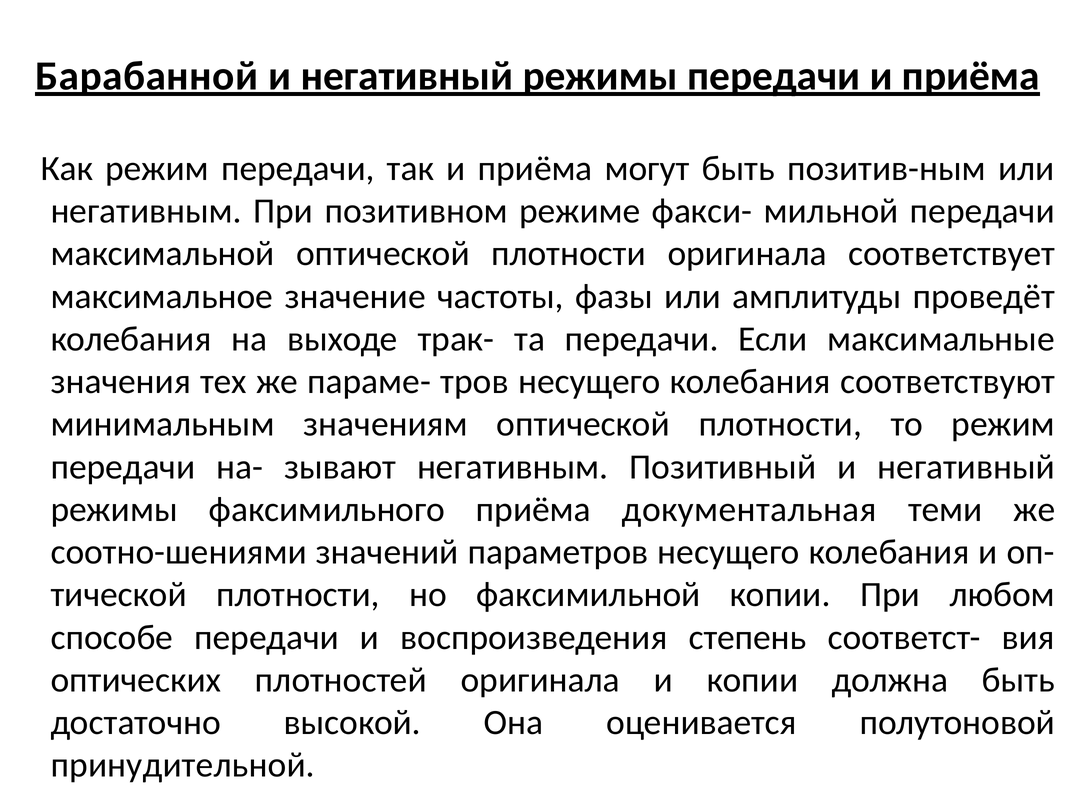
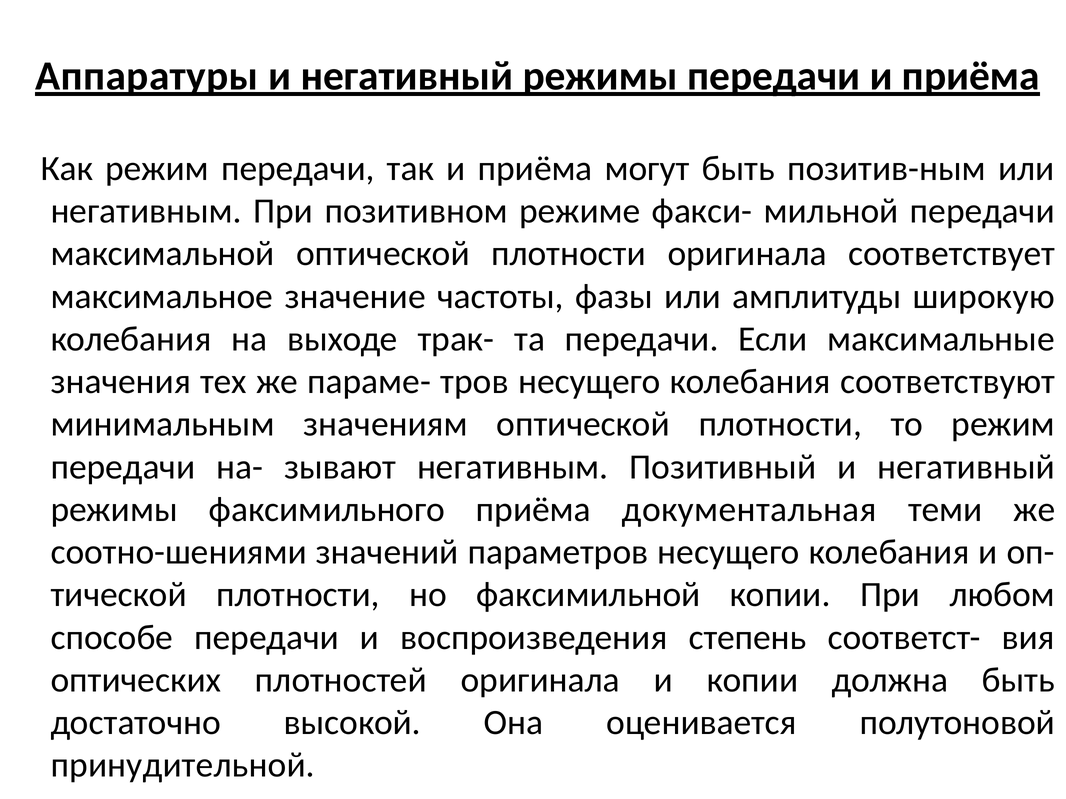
Барабанной: Барабанной -> Аппаратуры
проведёт: проведёт -> широкую
